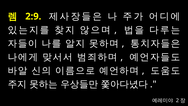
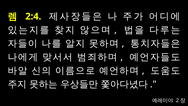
2:9: 2:9 -> 2:4
